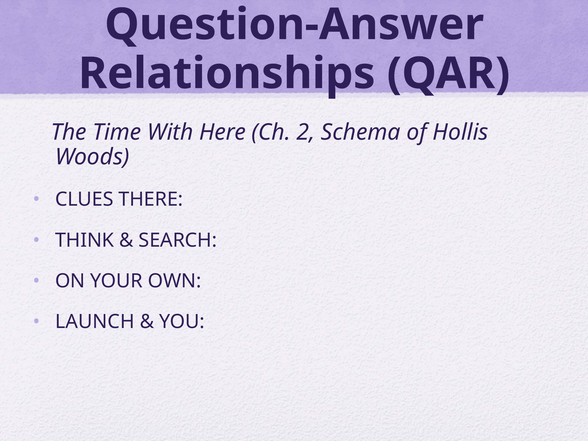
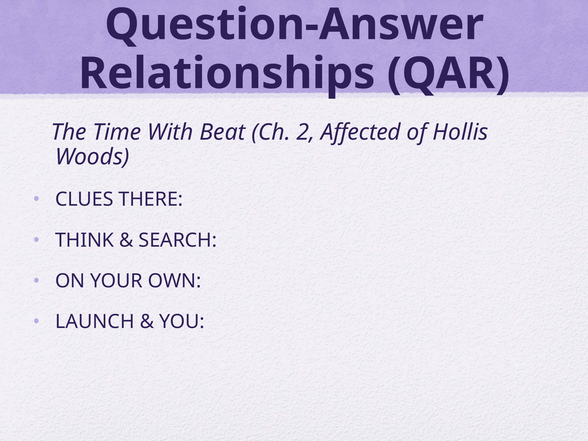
Here: Here -> Beat
Schema: Schema -> Affected
